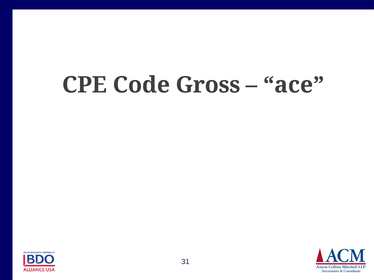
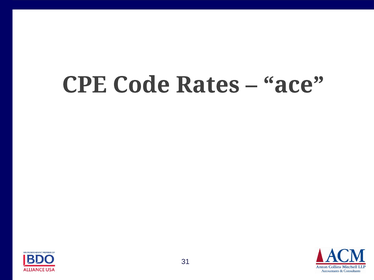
Gross: Gross -> Rates
